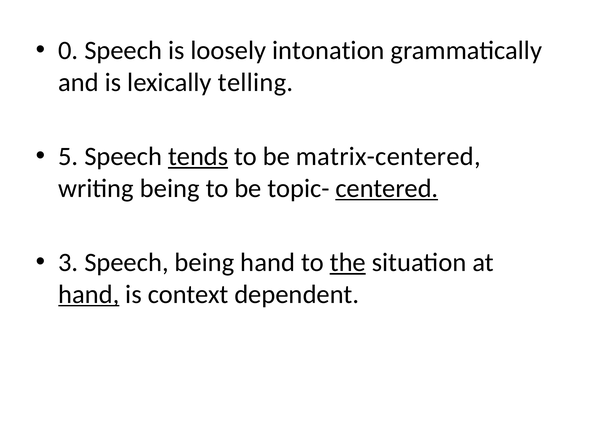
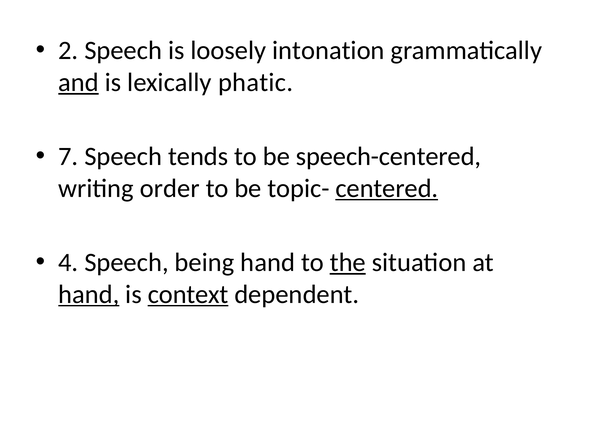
0: 0 -> 2
and underline: none -> present
telling: telling -> phatic
5: 5 -> 7
tends underline: present -> none
matrix-centered: matrix-centered -> speech-centered
writing being: being -> order
3: 3 -> 4
context underline: none -> present
